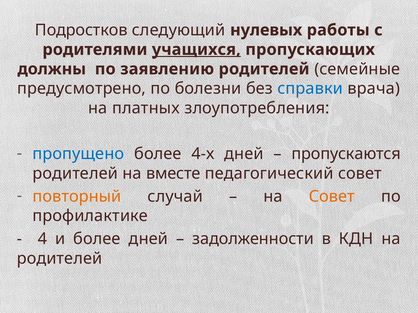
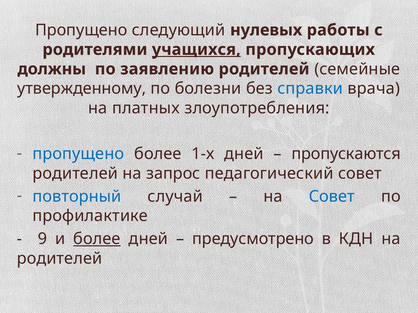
Подростков at (81, 30): Подростков -> Пропущено
предусмотрено: предусмотрено -> утвержденному
4-х: 4-х -> 1-х
вместе: вместе -> запрос
повторный colour: orange -> blue
Совет at (332, 197) colour: orange -> blue
4: 4 -> 9
более at (97, 239) underline: none -> present
задолженности: задолженности -> предусмотрено
